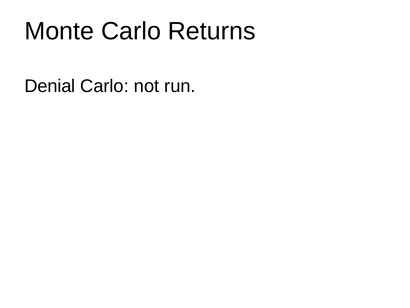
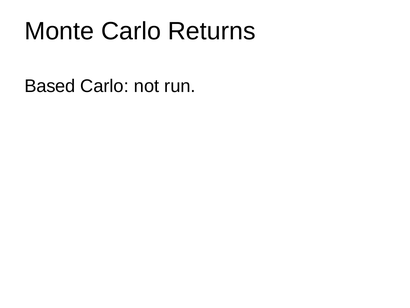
Denial: Denial -> Based
